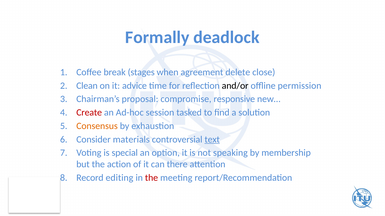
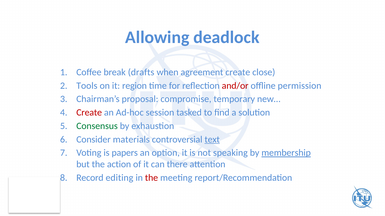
Formally: Formally -> Allowing
stages: stages -> drafts
agreement delete: delete -> create
Clean: Clean -> Tools
advice: advice -> region
and/or colour: black -> red
responsive: responsive -> temporary
Consensus colour: orange -> green
special: special -> papers
membership underline: none -> present
